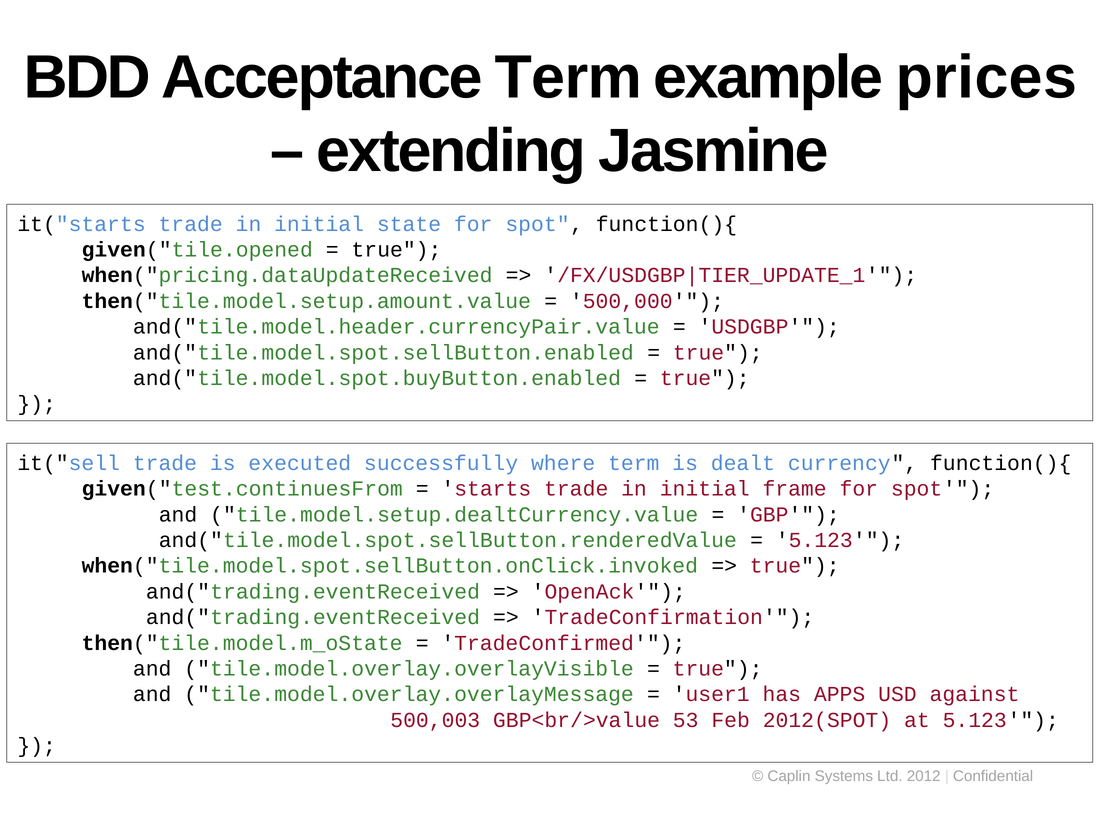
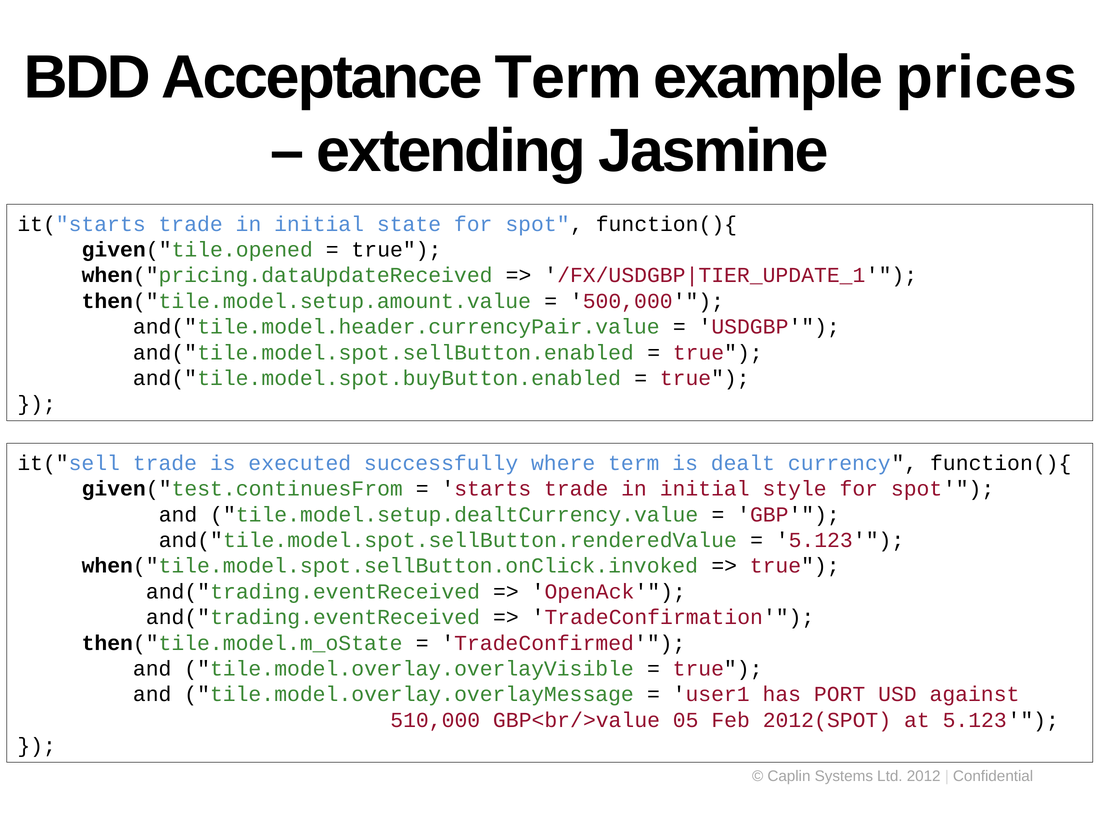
frame: frame -> style
APPS: APPS -> PORT
500,003: 500,003 -> 510,000
53: 53 -> 05
